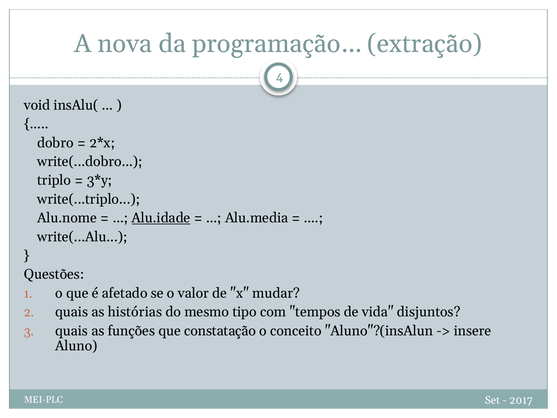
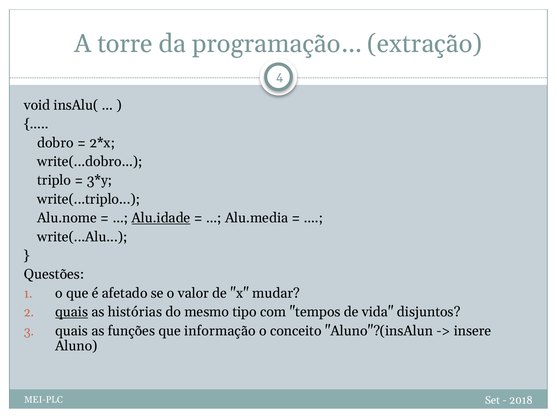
nova: nova -> torre
quais at (72, 312) underline: none -> present
constatação: constatação -> informação
2017: 2017 -> 2018
